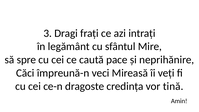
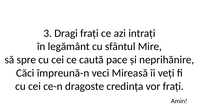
vor tină: tină -> frați
